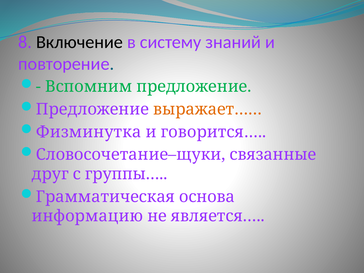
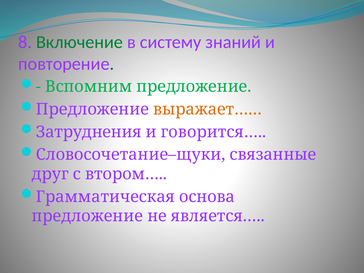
Включение colour: black -> green
Физминутка: Физминутка -> Затруднения
группы…: группы… -> втором…
информацию at (87, 216): информацию -> предложение
